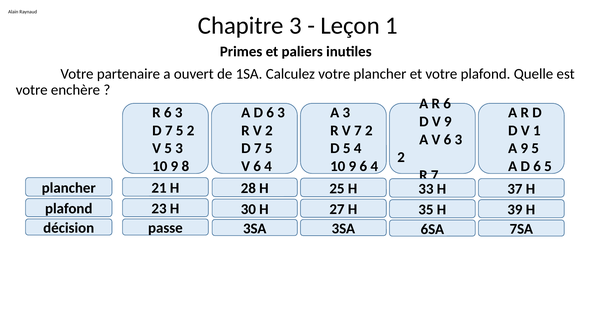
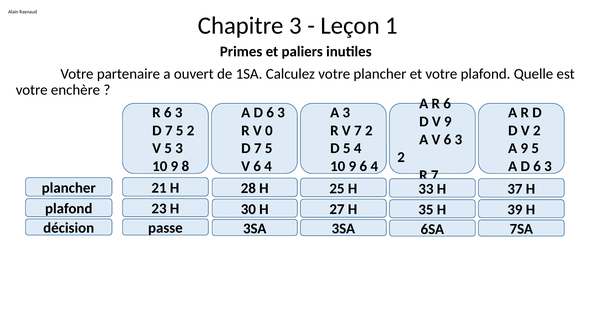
V 2: 2 -> 0
V 1: 1 -> 2
5 at (548, 166): 5 -> 3
